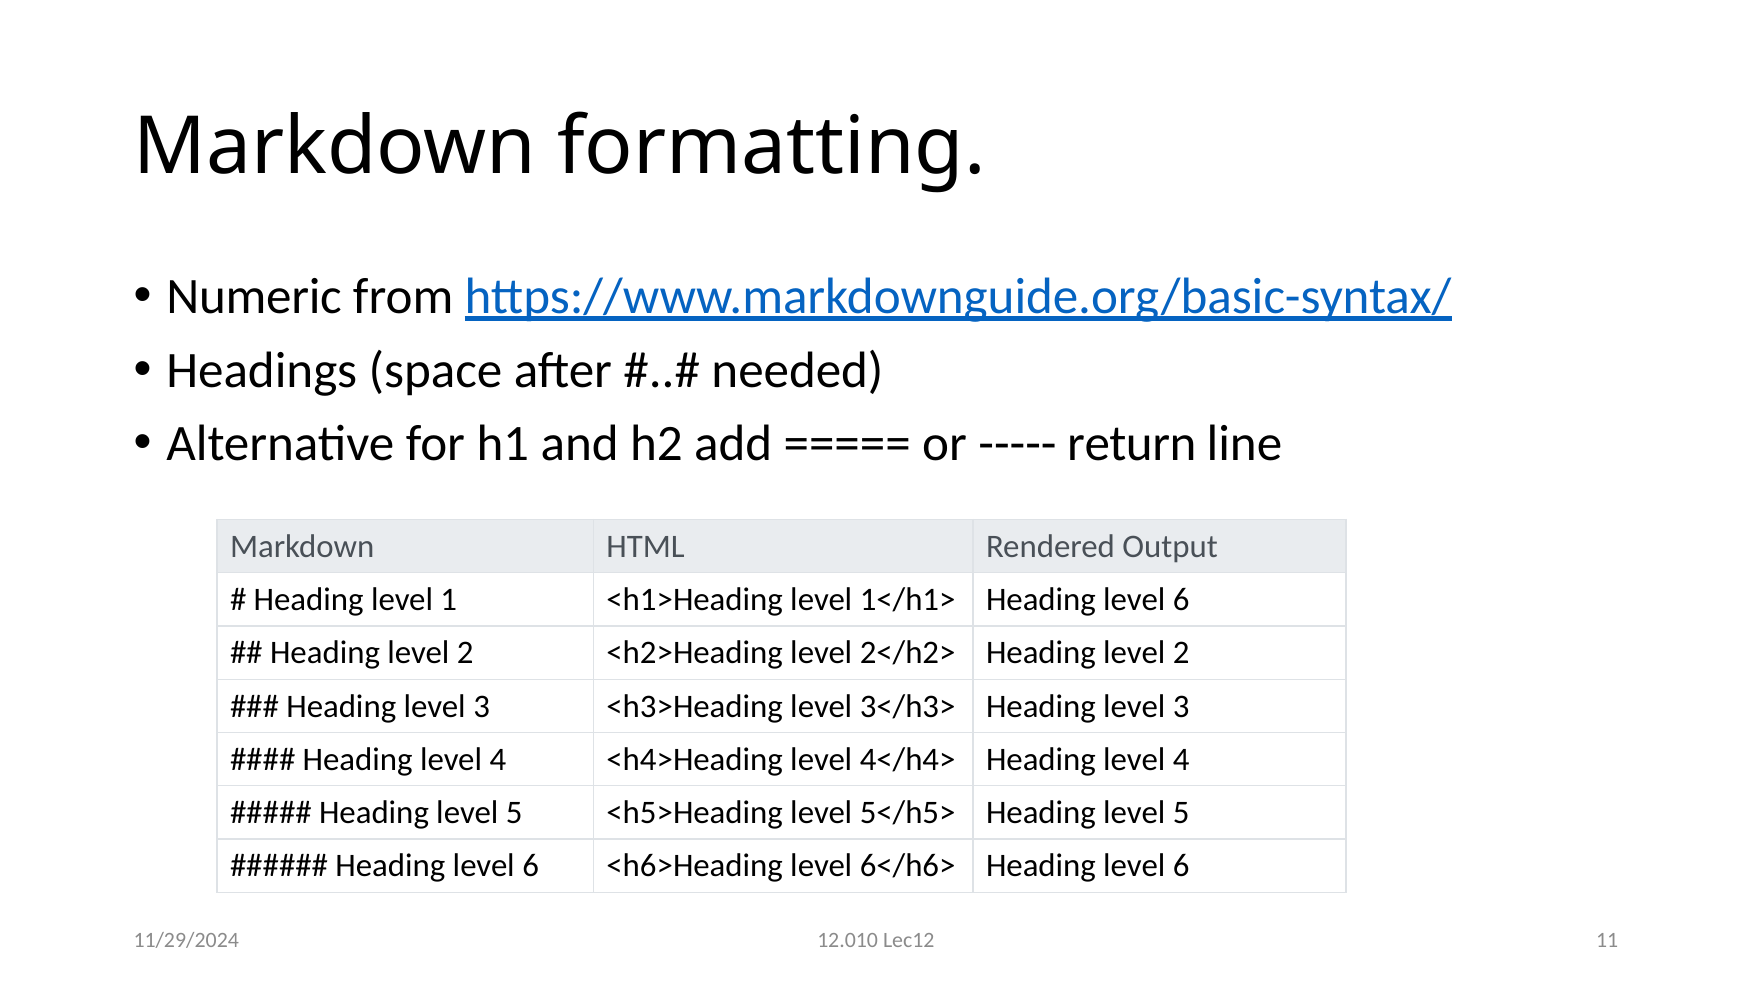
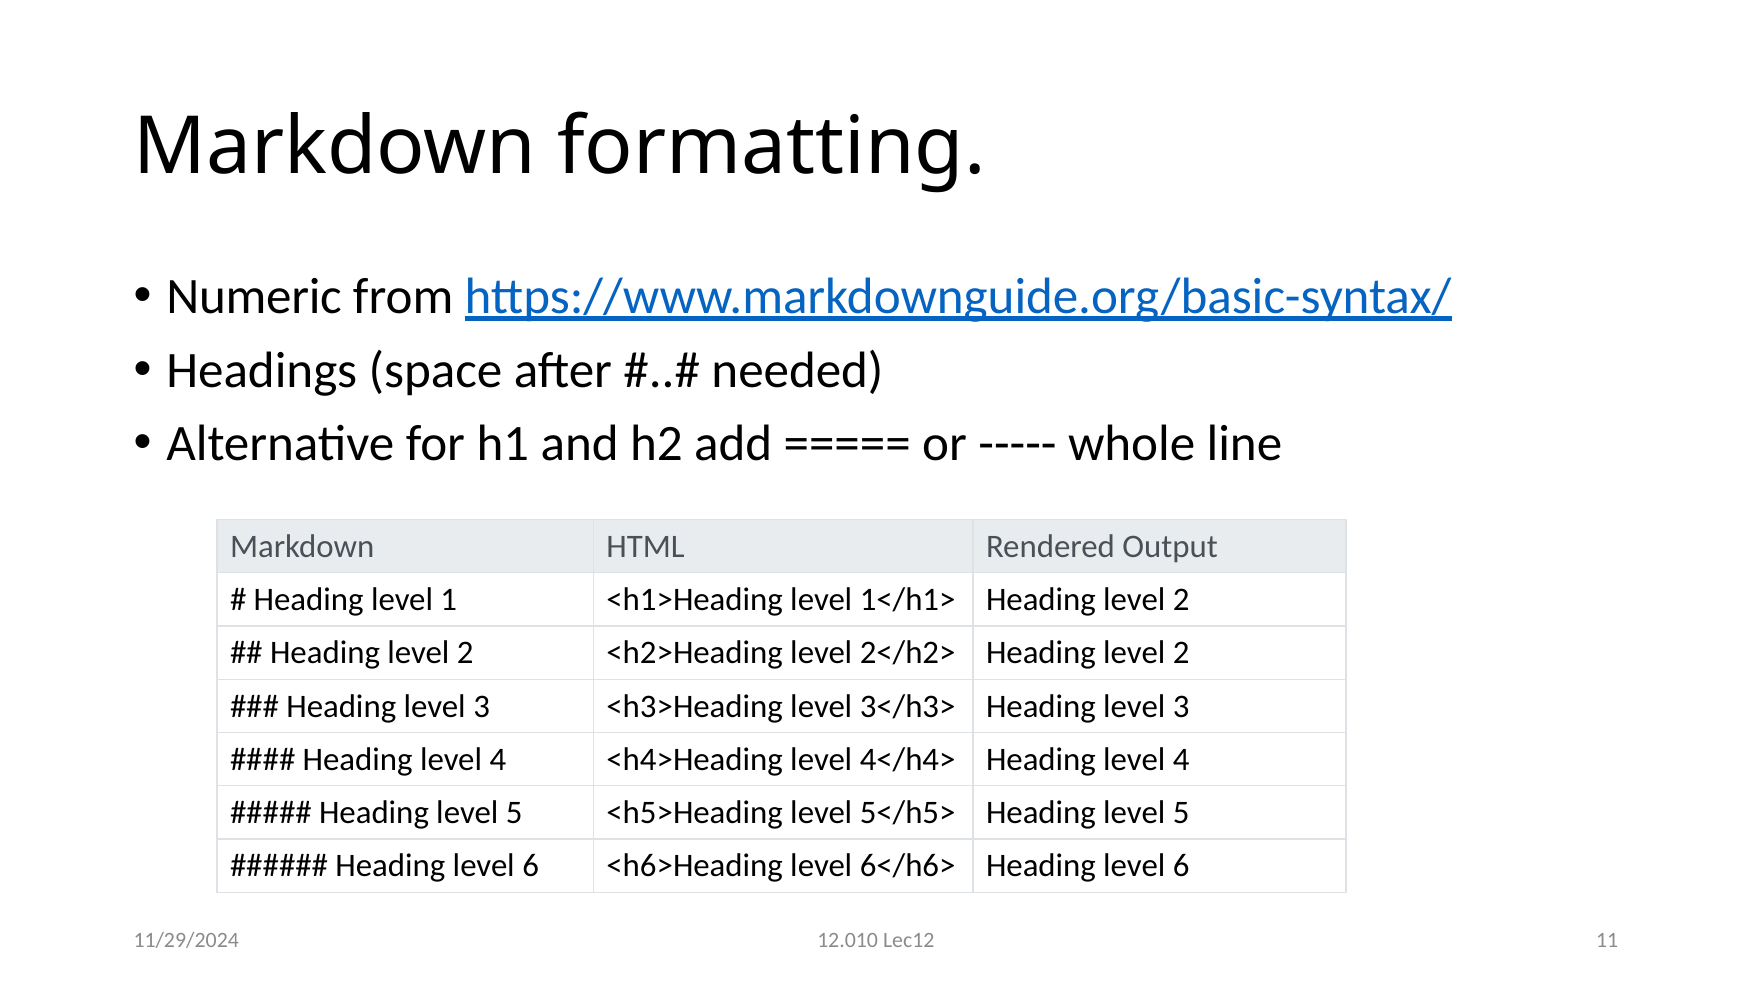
return: return -> whole
1</h1> Heading level 6: 6 -> 2
